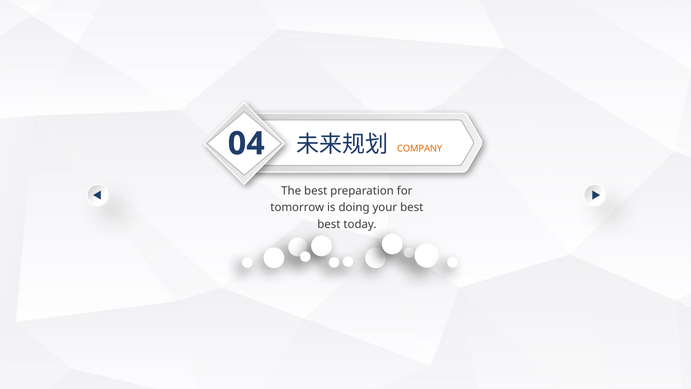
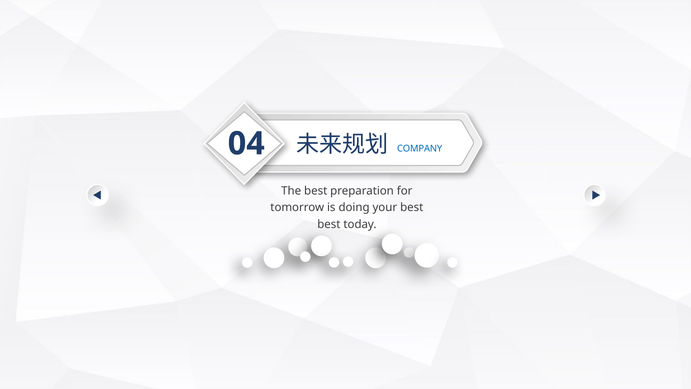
COMPANY colour: orange -> blue
